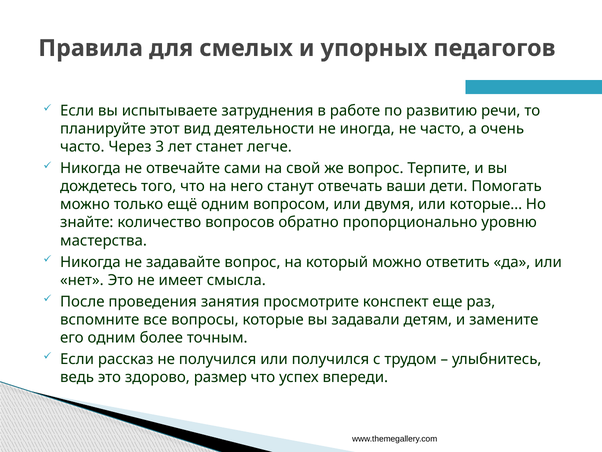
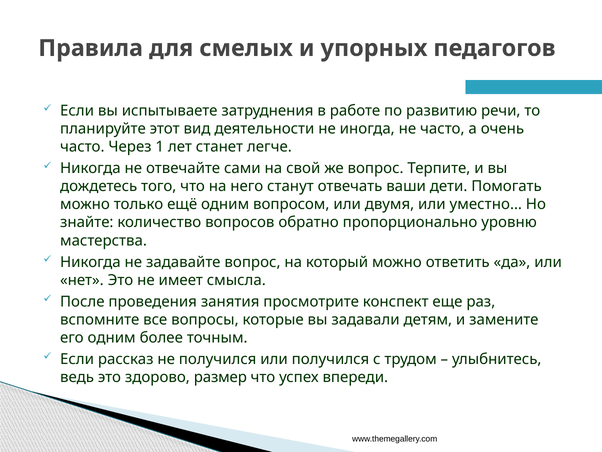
3: 3 -> 1
которые…: которые… -> уместно…
